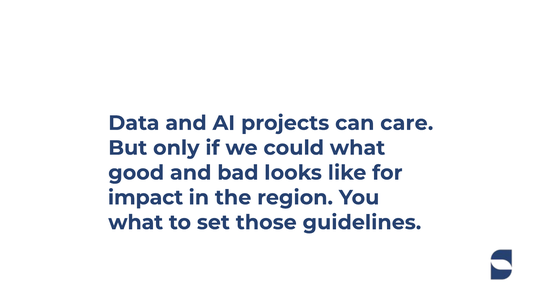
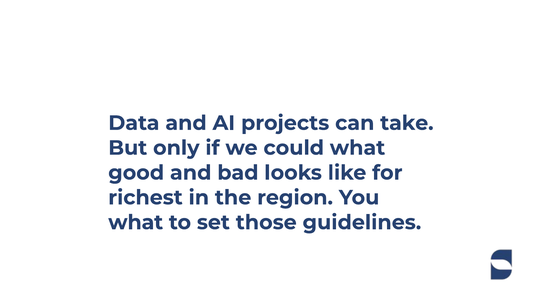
care: care -> take
impact: impact -> richest
